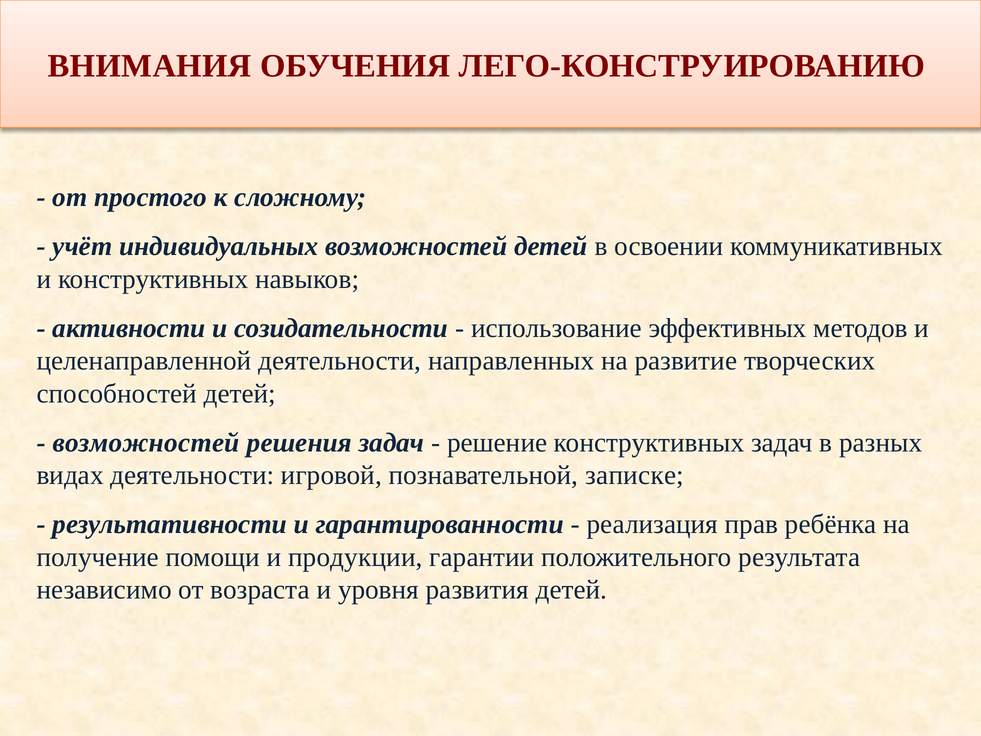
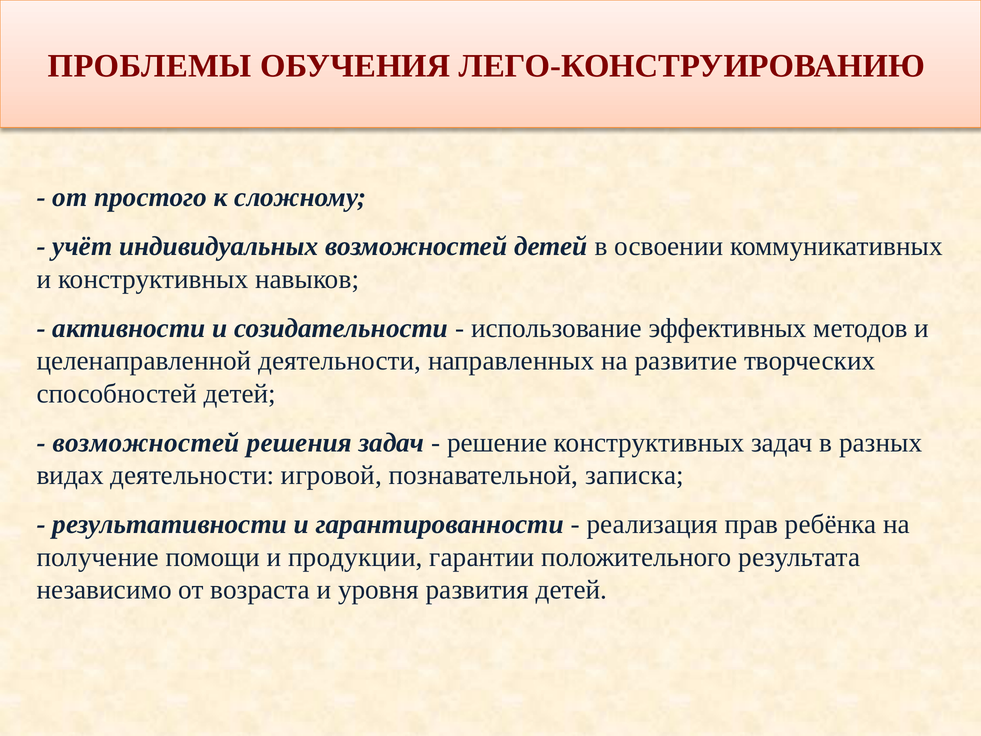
ВНИМАНИЯ: ВНИМАНИЯ -> ПРОБЛЕМЫ
записке: записке -> записка
